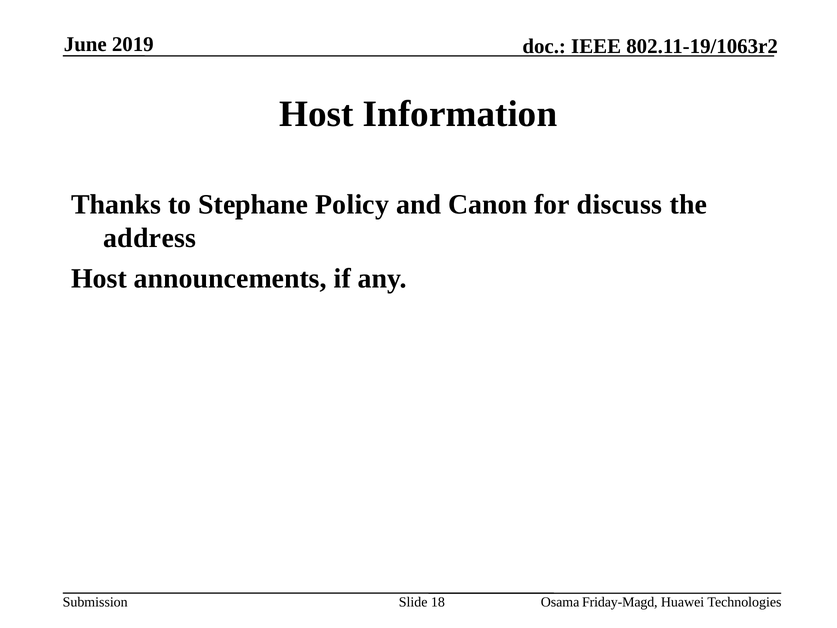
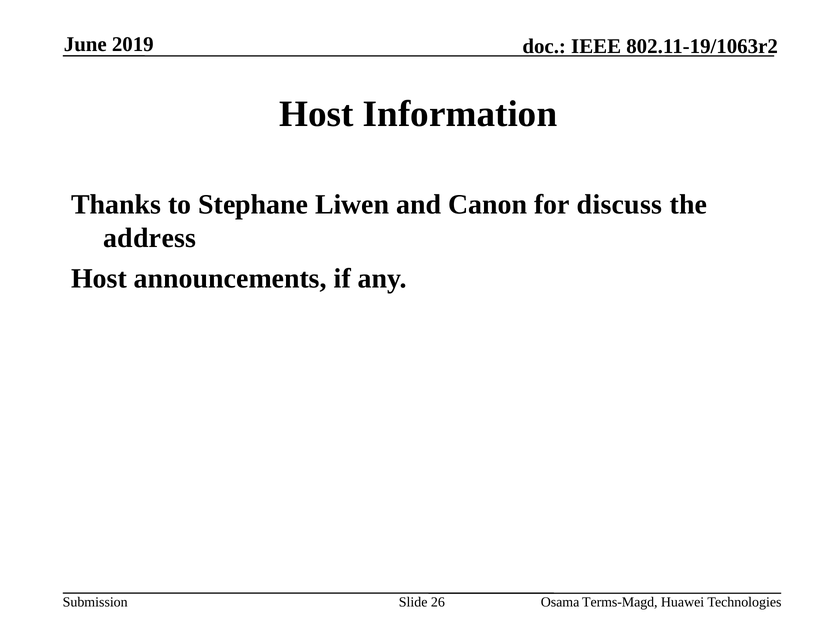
Policy: Policy -> Liwen
18: 18 -> 26
Friday-Magd: Friday-Magd -> Terms-Magd
